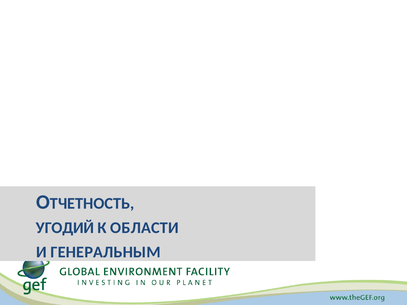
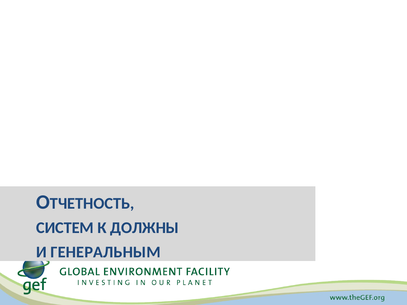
УГОДИЙ: УГОДИЙ -> СИСТЕМ
ОБЛАСТИ: ОБЛАСТИ -> ДОЛЖНЫ
